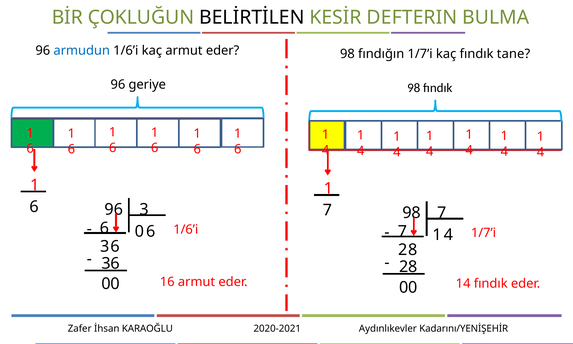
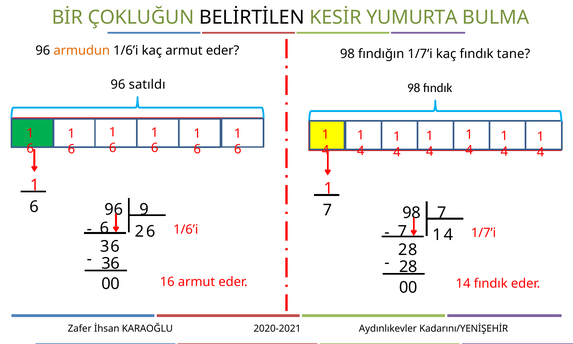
DEFTERIN: DEFTERIN -> YUMURTA
armudun colour: blue -> orange
geriye: geriye -> satıldı
3: 3 -> 9
0: 0 -> 2
